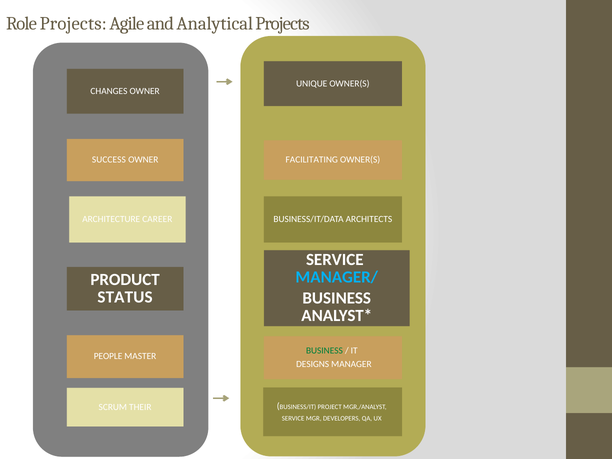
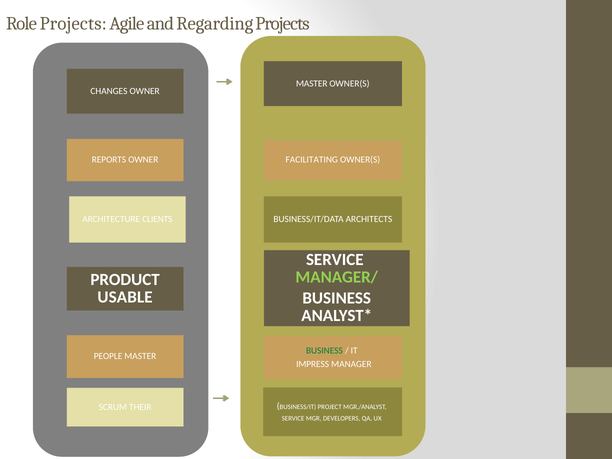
Analytical: Analytical -> Regarding
UNIQUE at (312, 83): UNIQUE -> MASTER
SUCCESS: SUCCESS -> REPORTS
CAREER: CAREER -> CLIENTS
MANAGER/ colour: light blue -> light green
STATUS: STATUS -> USABLE
DESIGNS: DESIGNS -> IMPRESS
